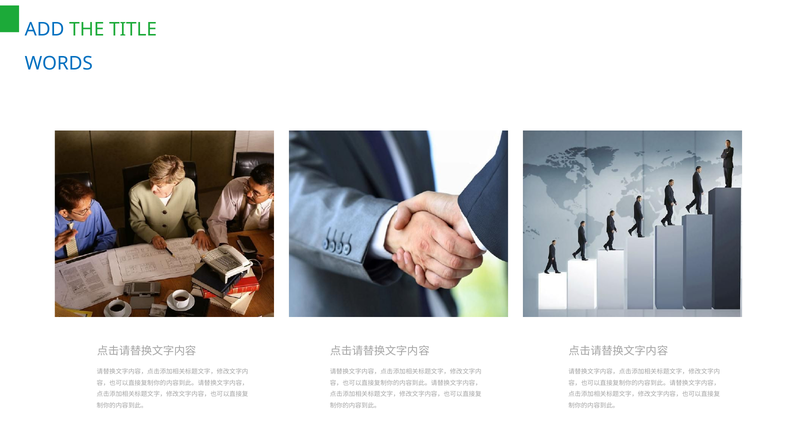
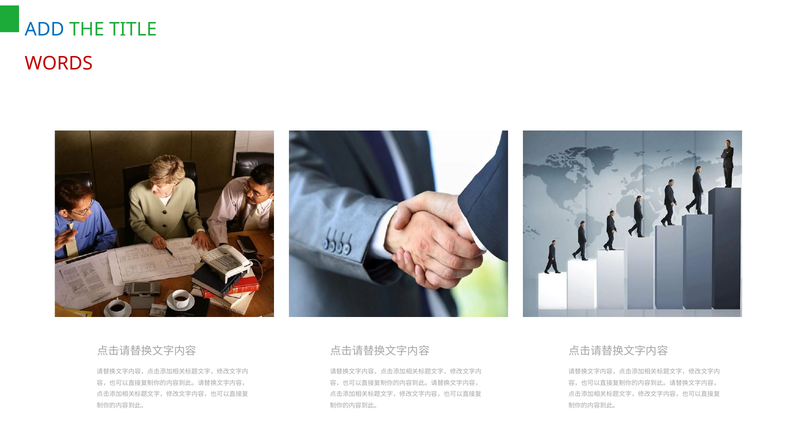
WORDS colour: blue -> red
